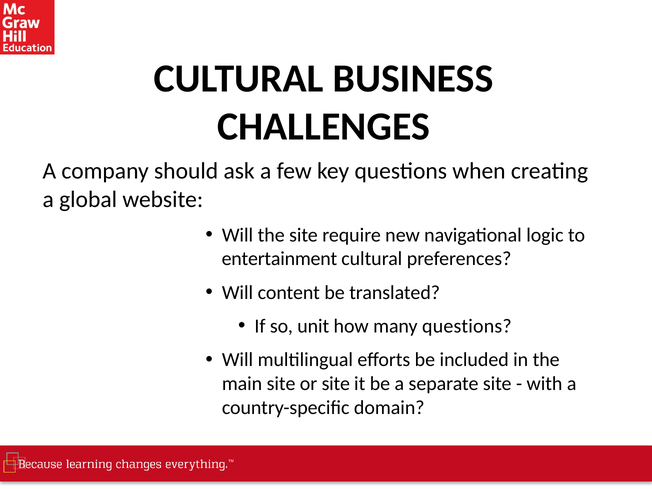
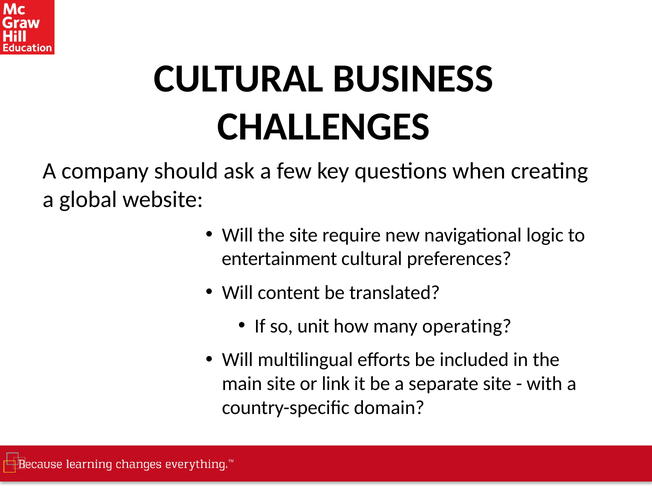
many questions: questions -> operating
or site: site -> link
